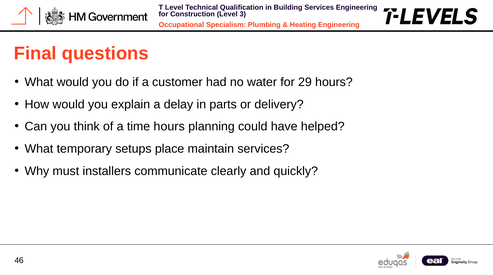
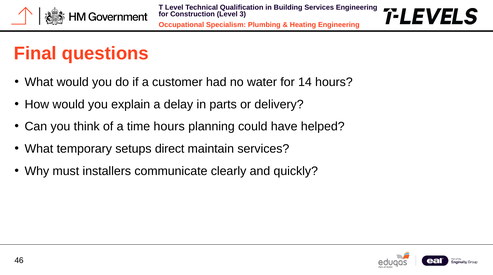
29: 29 -> 14
place: place -> direct
